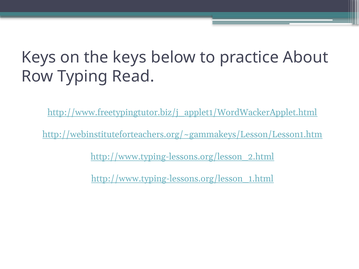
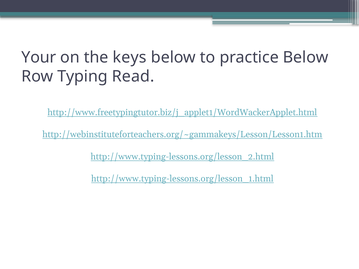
Keys at (39, 57): Keys -> Your
practice About: About -> Below
